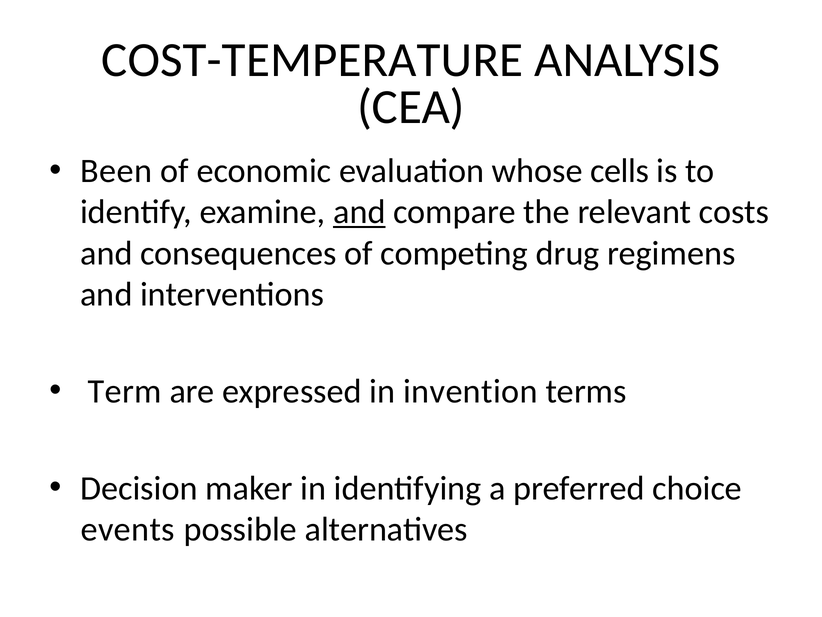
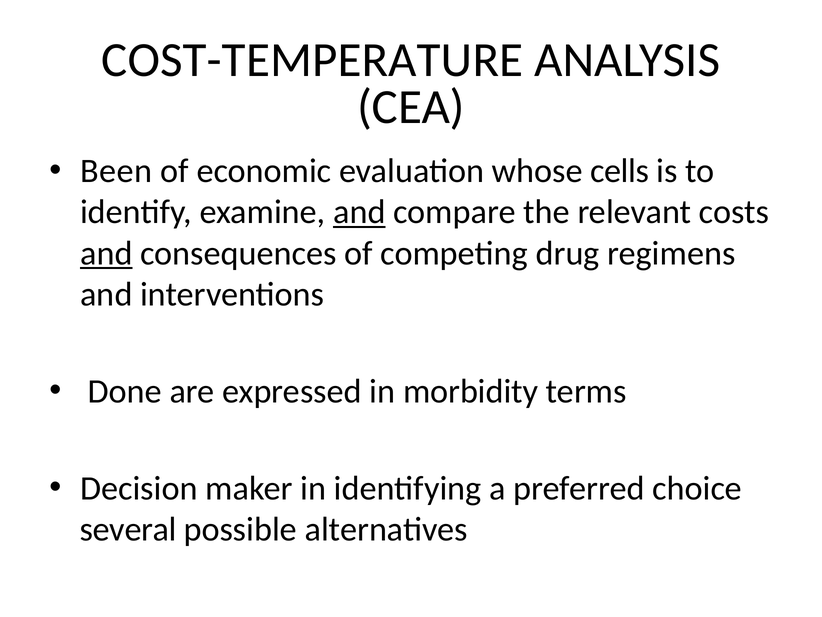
and at (106, 253) underline: none -> present
Term: Term -> Done
invention: invention -> morbidity
events: events -> several
